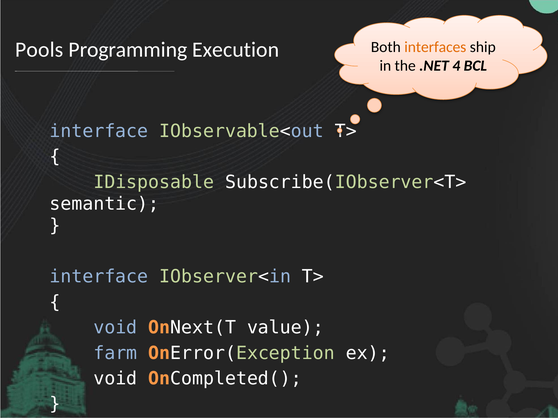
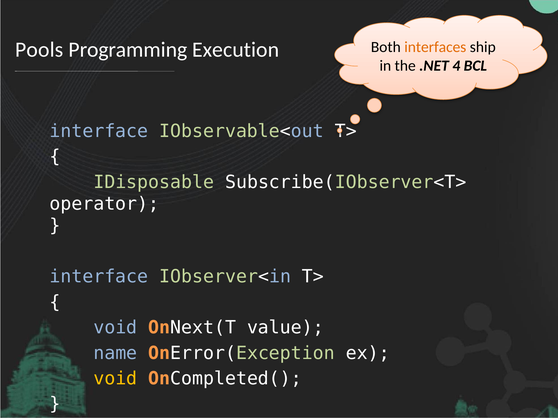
semantic: semantic -> operator
farm: farm -> name
void at (115, 379) colour: white -> yellow
